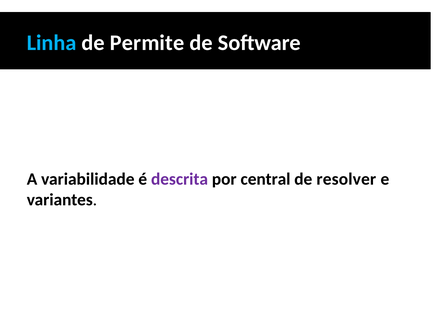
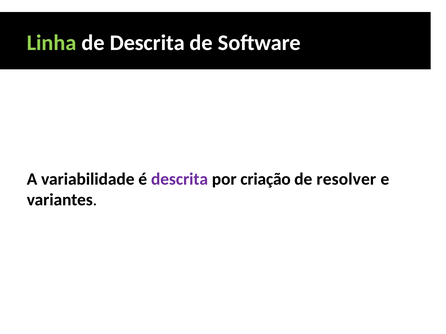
Linha colour: light blue -> light green
de Permite: Permite -> Descrita
central: central -> criação
